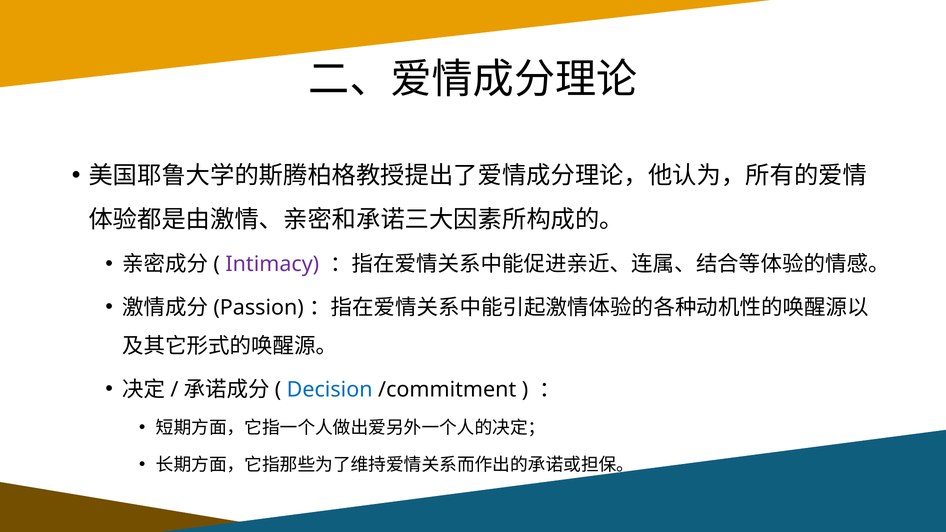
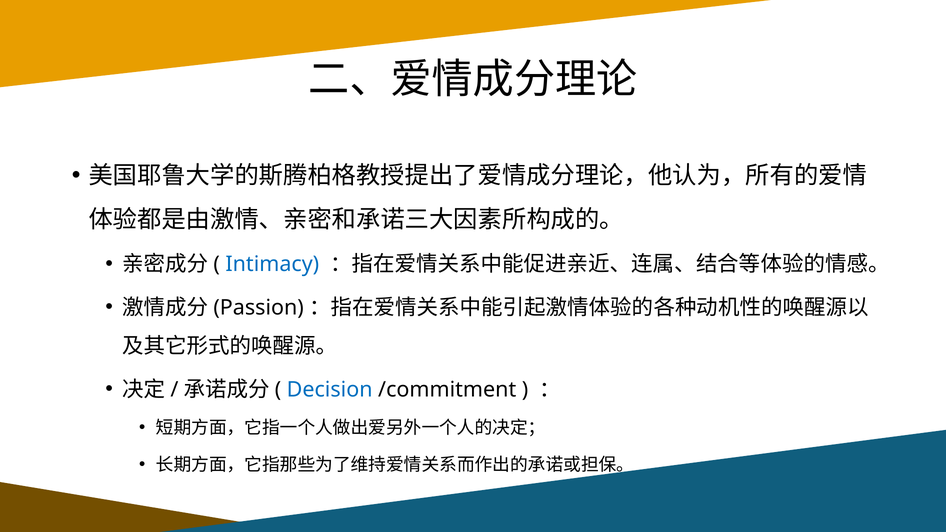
Intimacy colour: purple -> blue
